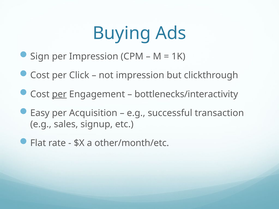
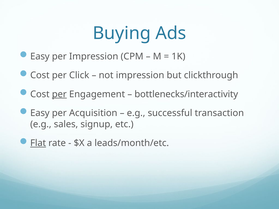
Sign at (40, 56): Sign -> Easy
Flat underline: none -> present
other/month/etc: other/month/etc -> leads/month/etc
